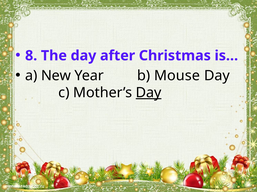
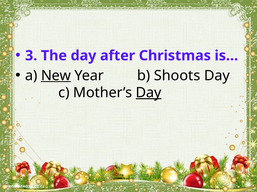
8: 8 -> 3
New underline: none -> present
Mouse: Mouse -> Shoots
